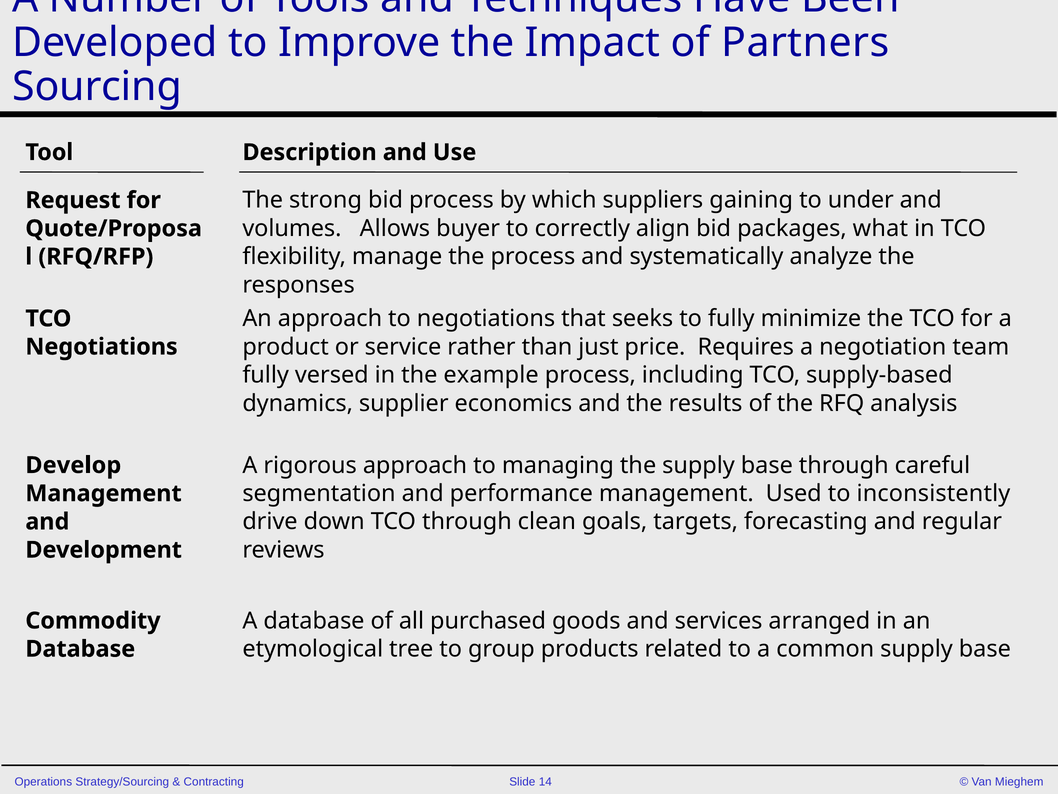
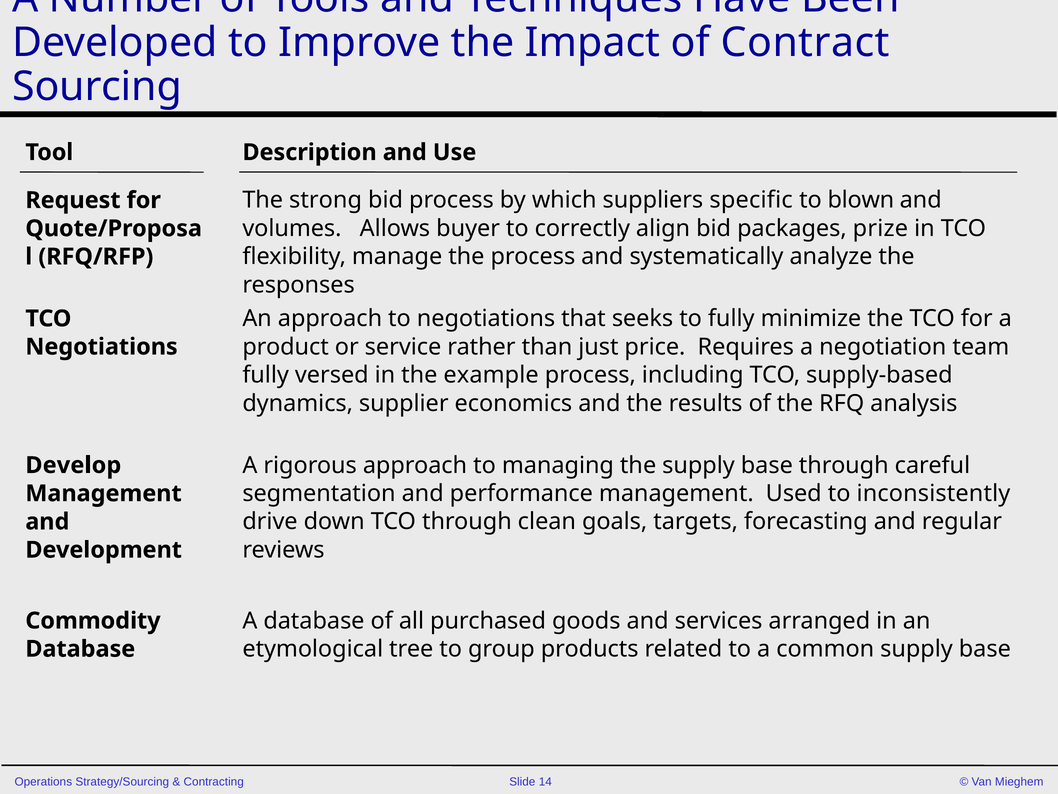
Partners: Partners -> Contract
gaining: gaining -> specific
under: under -> blown
what: what -> prize
